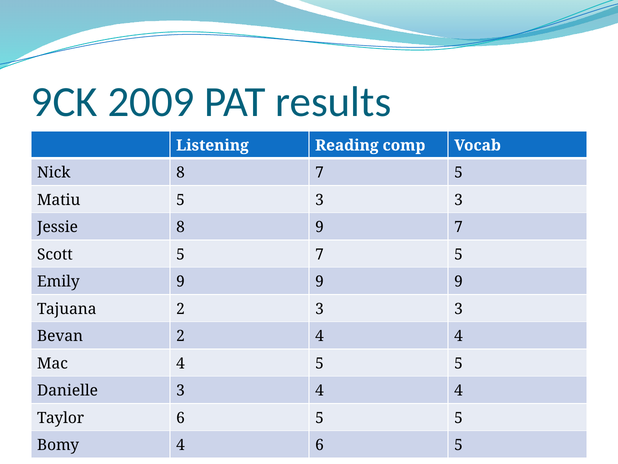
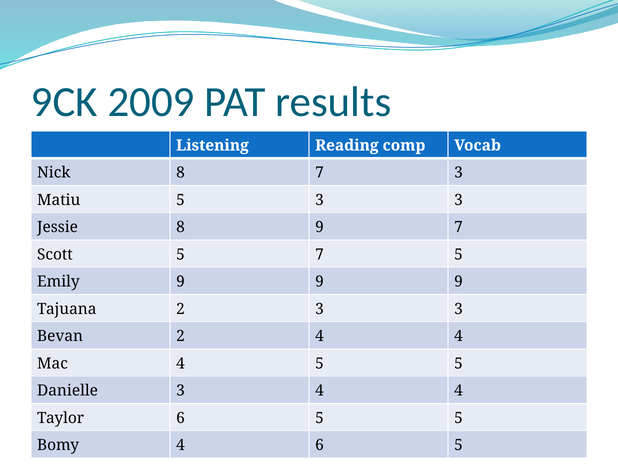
8 7 5: 5 -> 3
